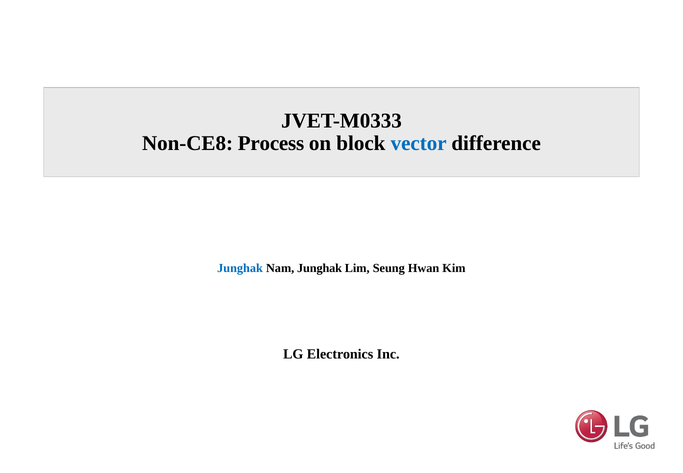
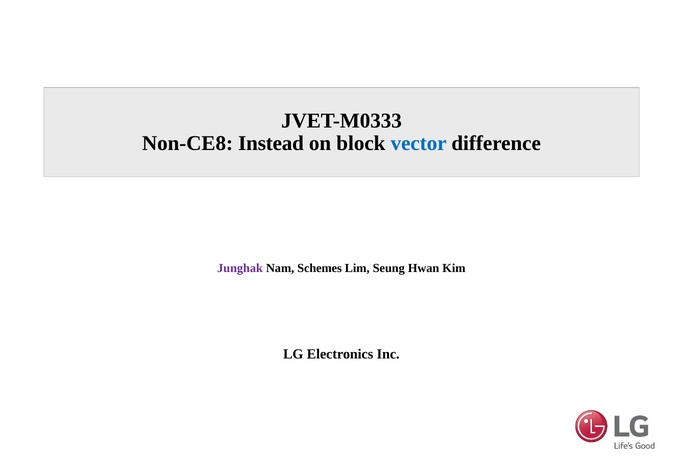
Process: Process -> Instead
Junghak at (240, 268) colour: blue -> purple
Nam Junghak: Junghak -> Schemes
